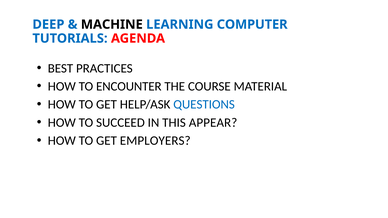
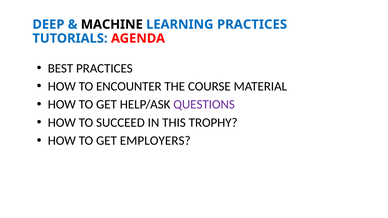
LEARNING COMPUTER: COMPUTER -> PRACTICES
QUESTIONS colour: blue -> purple
APPEAR: APPEAR -> TROPHY
